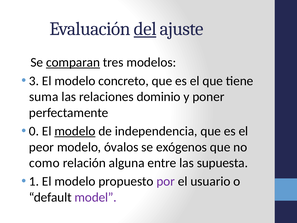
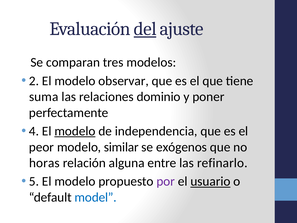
comparan underline: present -> none
3: 3 -> 2
concreto: concreto -> observar
0: 0 -> 4
óvalos: óvalos -> similar
como: como -> horas
supuesta: supuesta -> refinarlo
1: 1 -> 5
usuario underline: none -> present
model colour: purple -> blue
